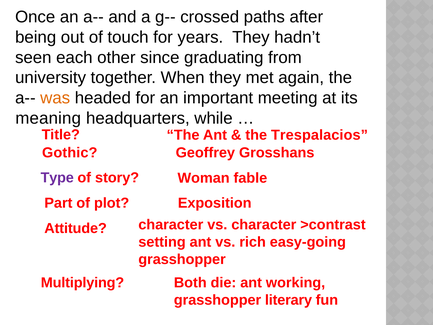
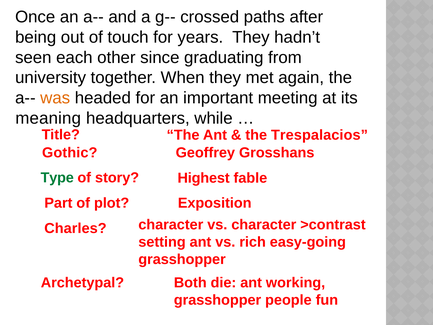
Type colour: purple -> green
Woman: Woman -> Highest
Attitude: Attitude -> Charles
Multiplying: Multiplying -> Archetypal
literary: literary -> people
